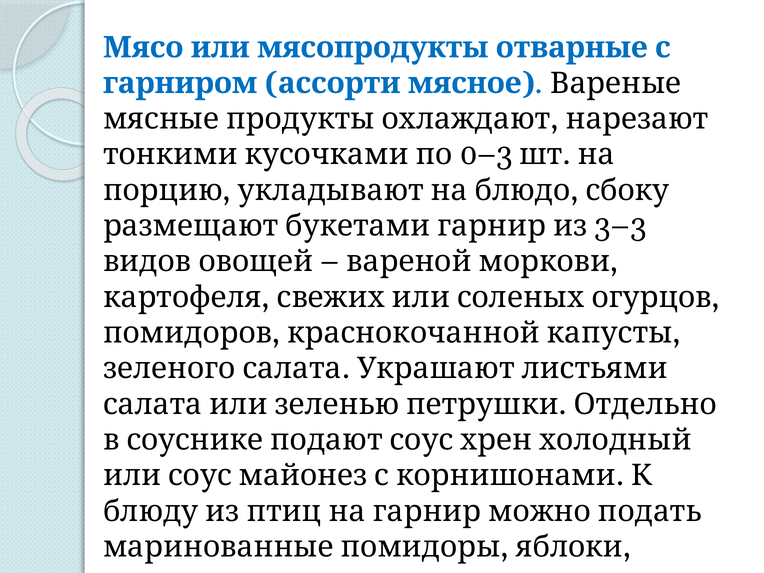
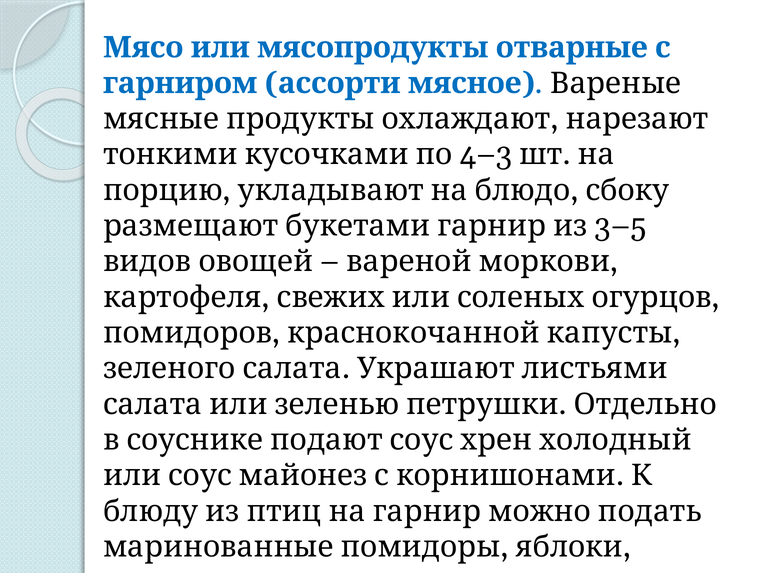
0–3: 0–3 -> 4–3
3–3: 3–3 -> 3–5
